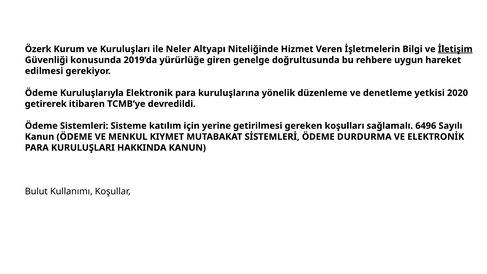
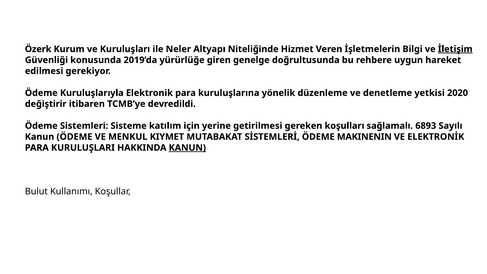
getirerek: getirerek -> değiştirir
6496: 6496 -> 6893
DURDURMA: DURDURMA -> MAKINENIN
KANUN at (187, 148) underline: none -> present
